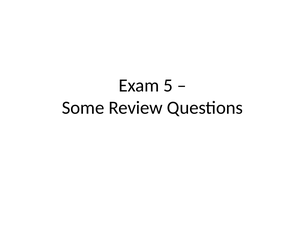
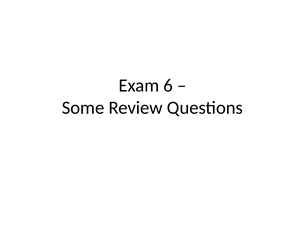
5: 5 -> 6
